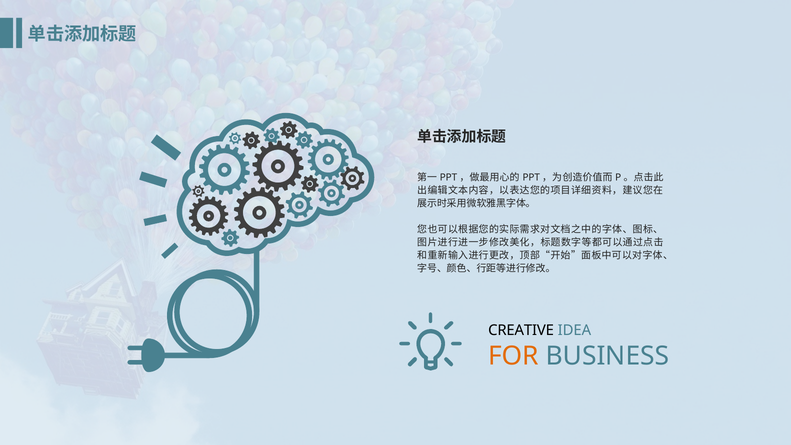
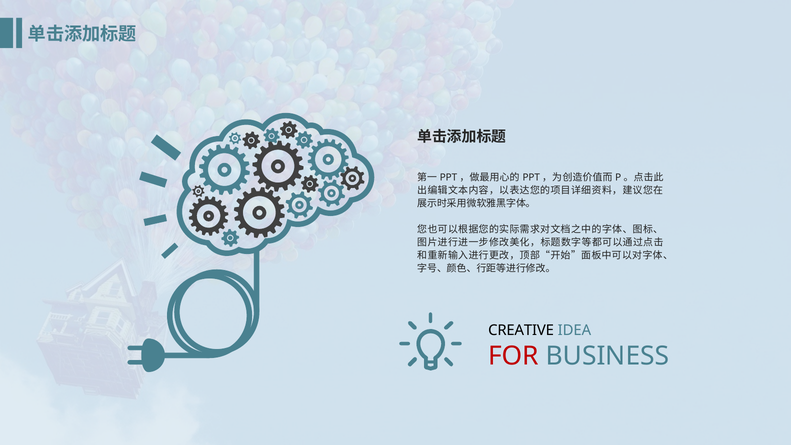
FOR colour: orange -> red
